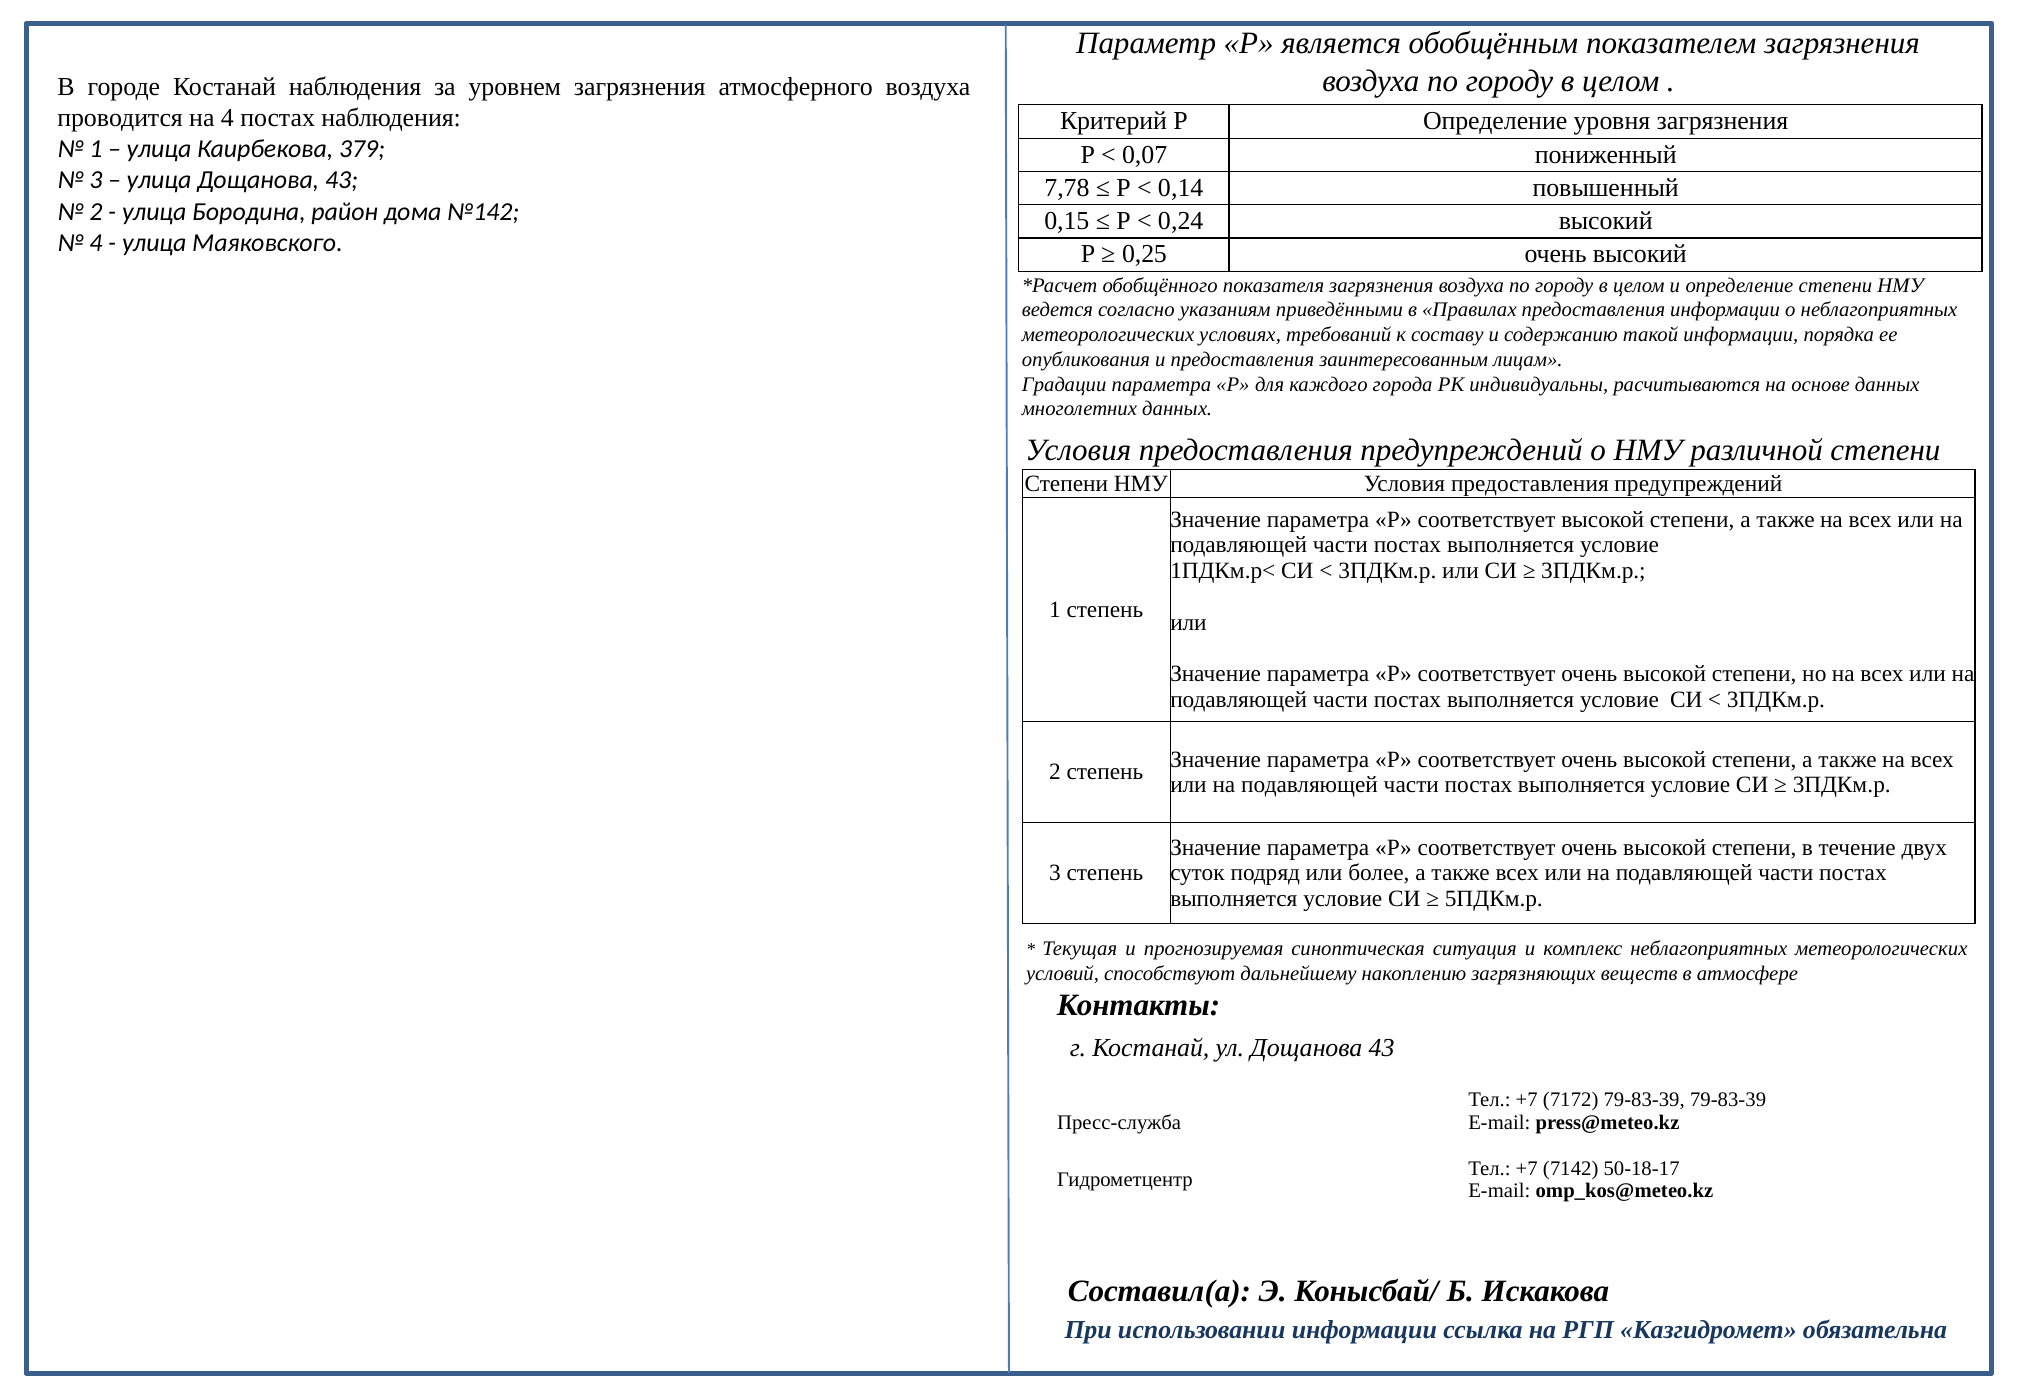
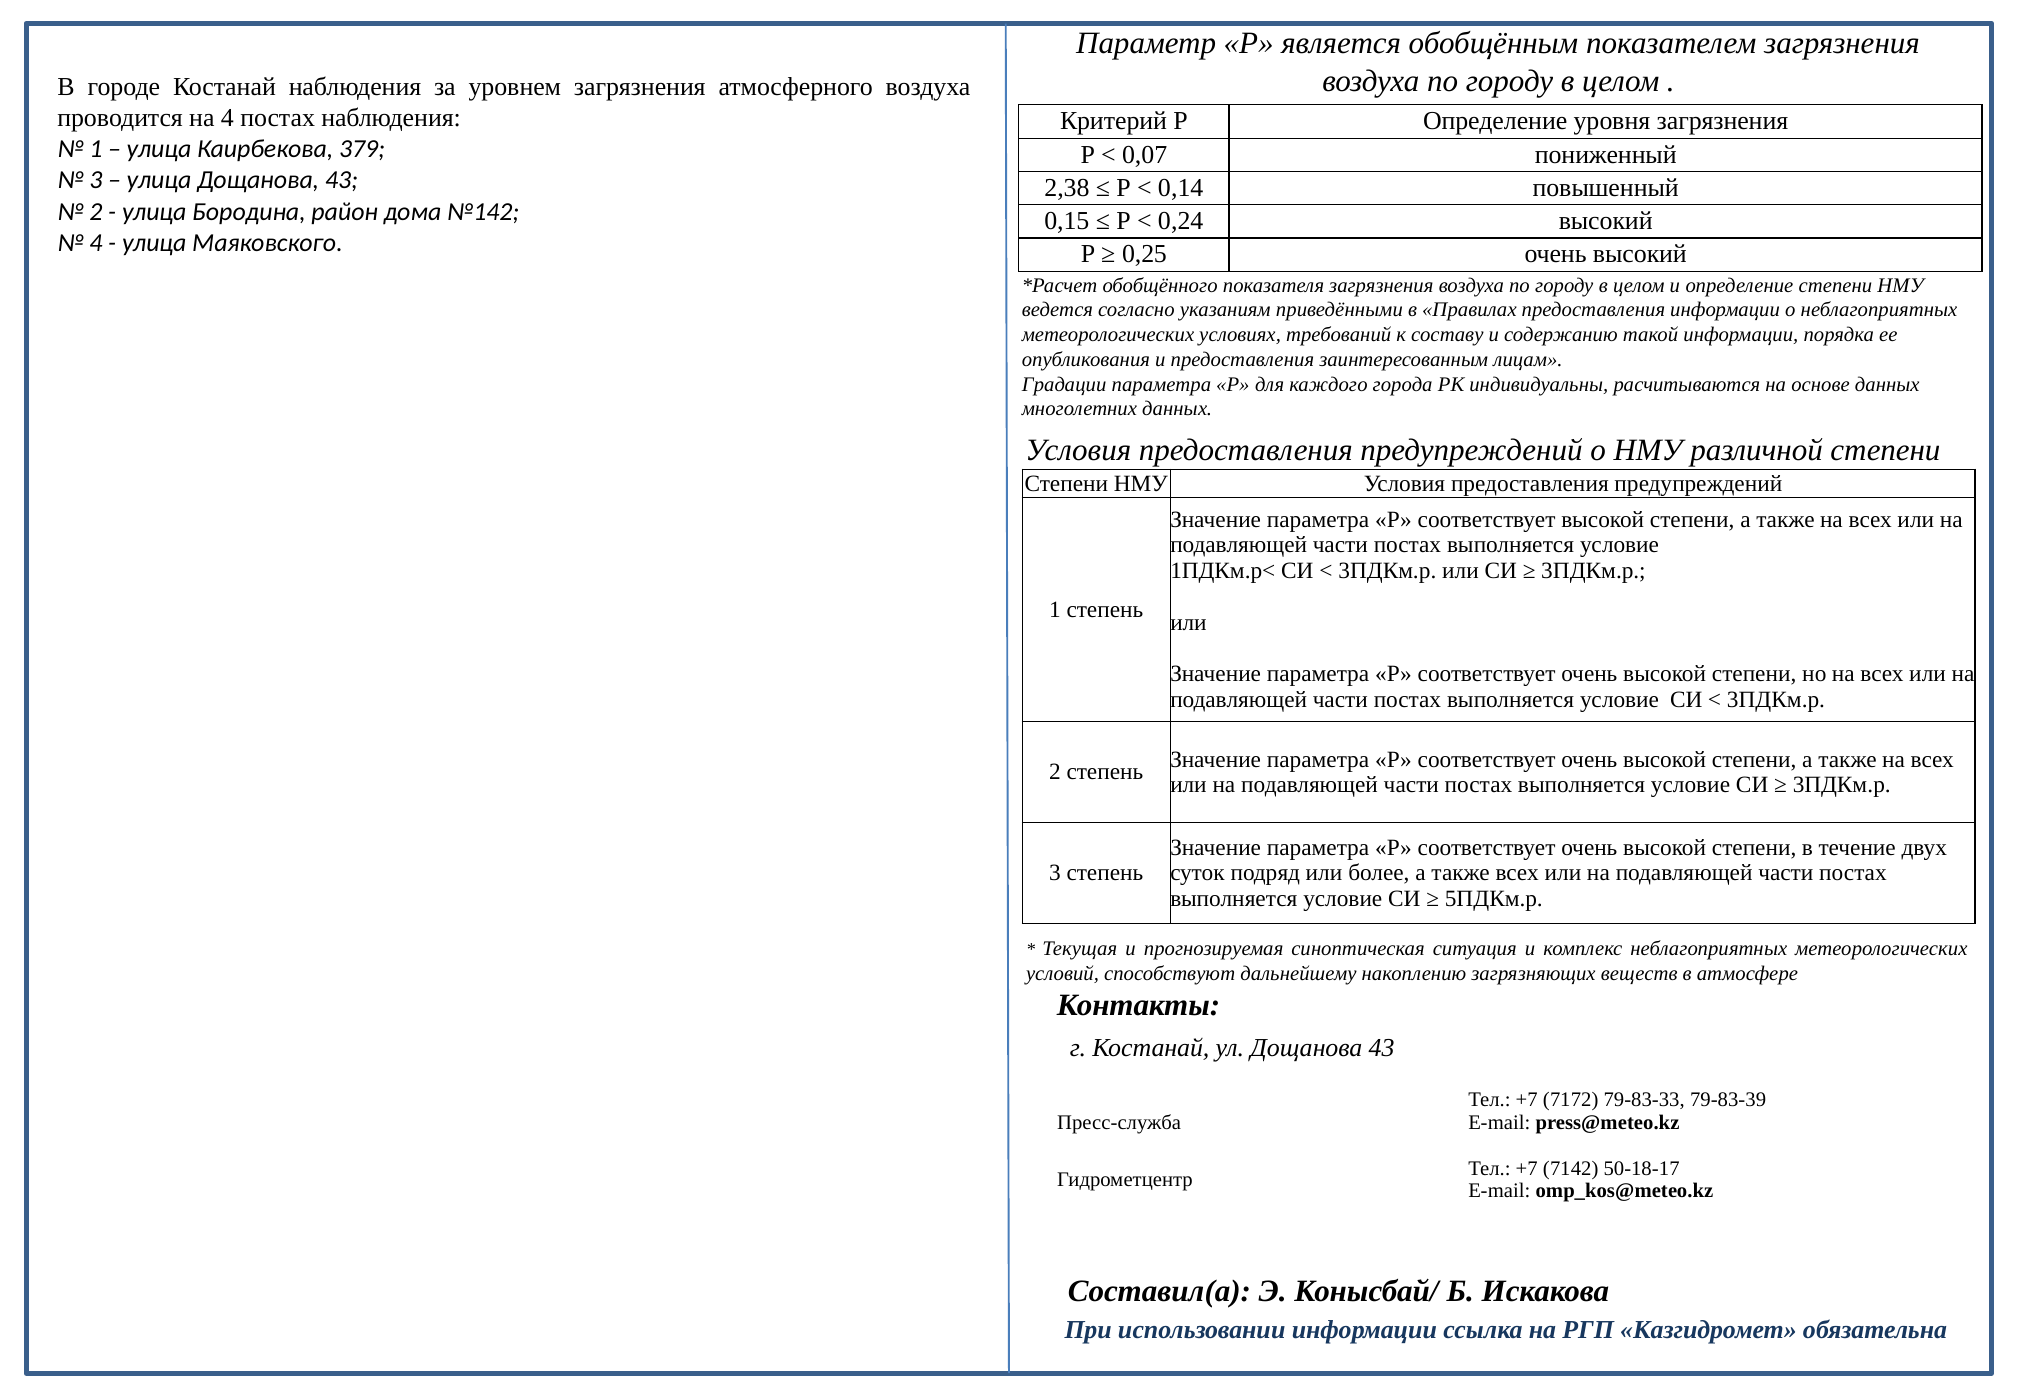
7,78: 7,78 -> 2,38
7172 79-83-39: 79-83-39 -> 79-83-33
